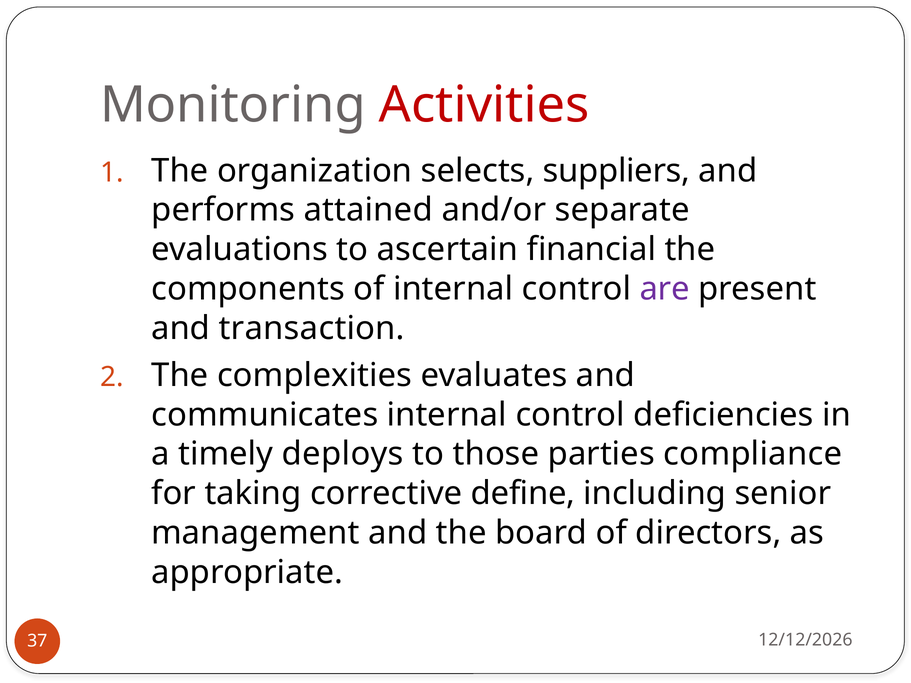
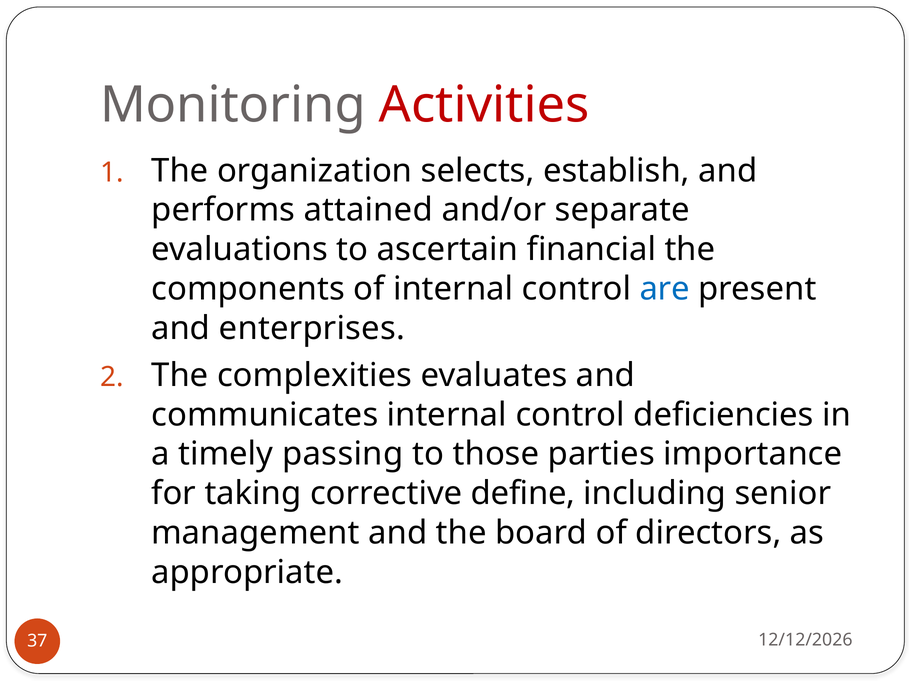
suppliers: suppliers -> establish
are colour: purple -> blue
transaction: transaction -> enterprises
deploys: deploys -> passing
compliance: compliance -> importance
